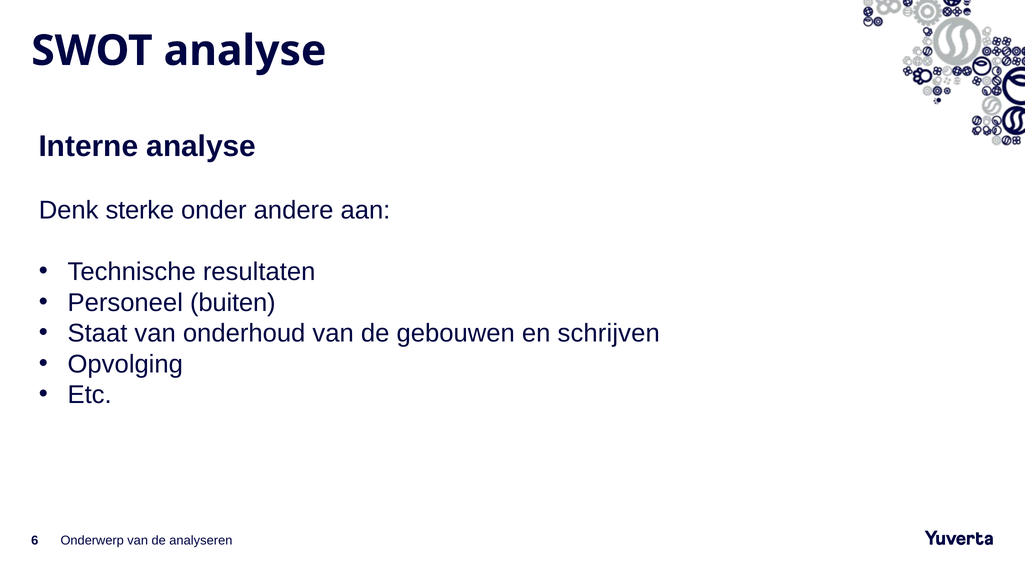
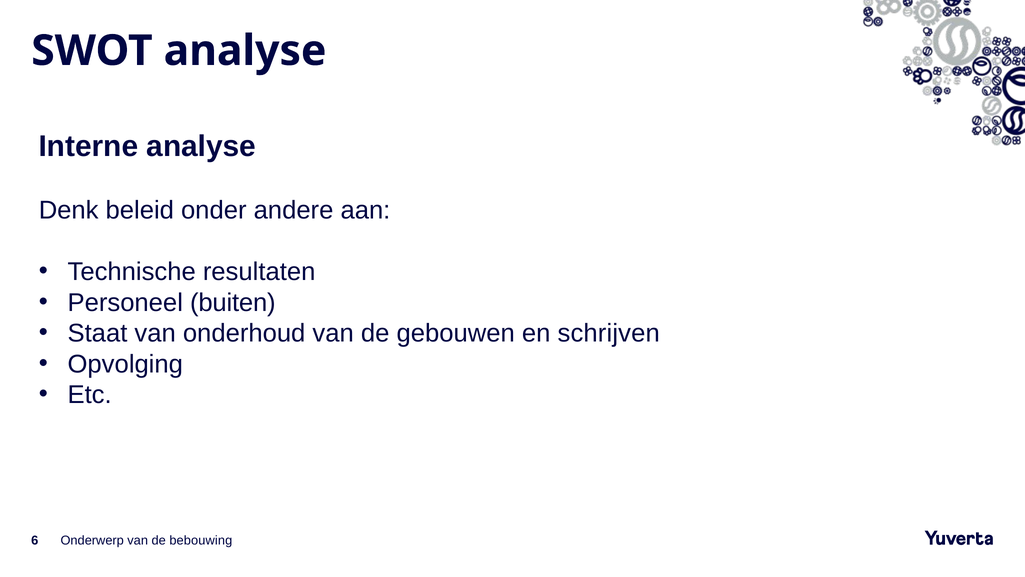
sterke: sterke -> beleid
analyseren: analyseren -> bebouwing
